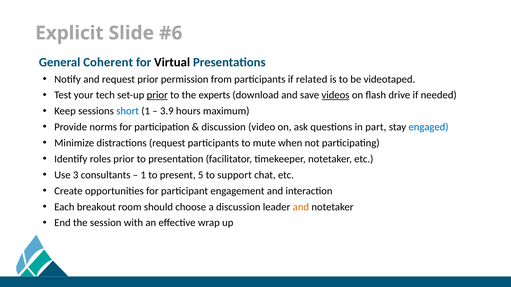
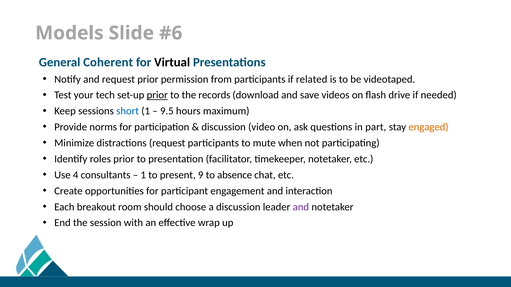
Explicit: Explicit -> Models
experts: experts -> records
videos underline: present -> none
3.9: 3.9 -> 9.5
engaged colour: blue -> orange
3: 3 -> 4
5: 5 -> 9
support: support -> absence
and at (301, 207) colour: orange -> purple
